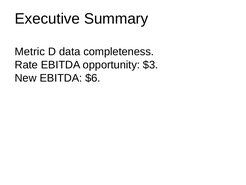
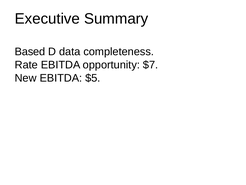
Metric: Metric -> Based
$3: $3 -> $7
$6: $6 -> $5
